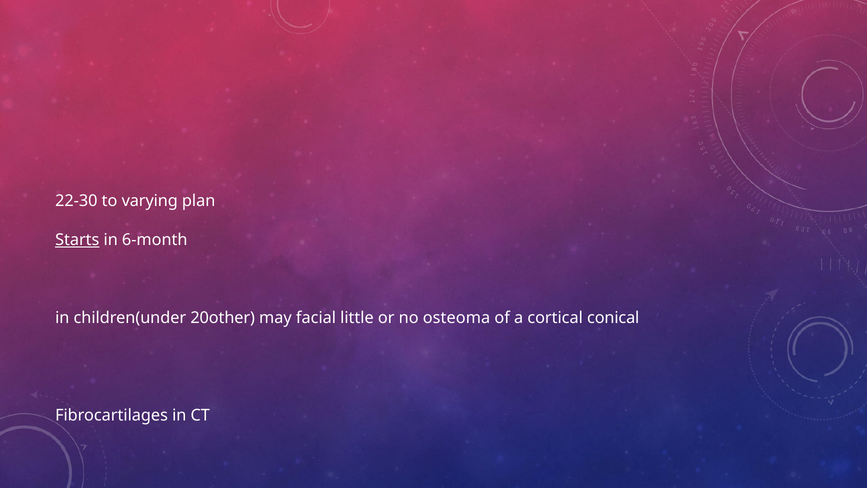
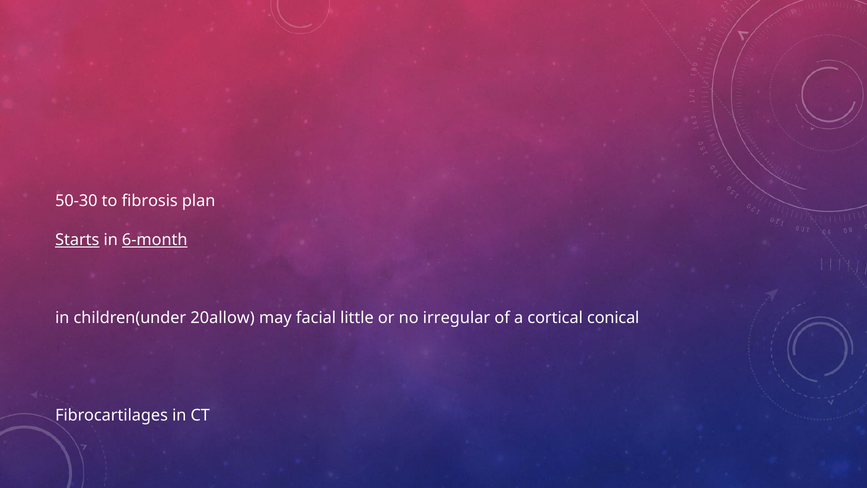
22-30: 22-30 -> 50-30
varying: varying -> fibrosis
6-month underline: none -> present
20other: 20other -> 20allow
osteoma: osteoma -> irregular
